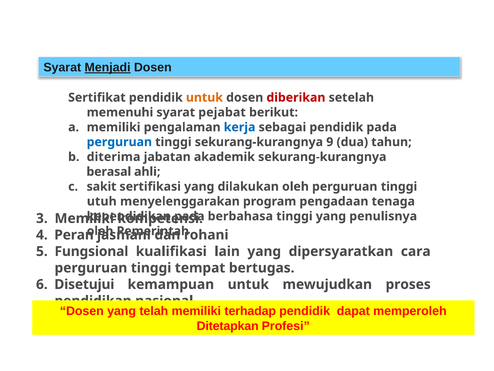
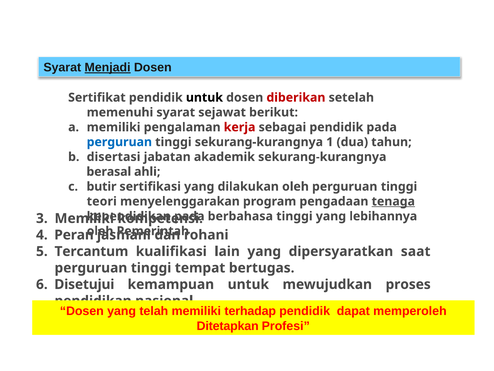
untuk at (204, 97) colour: orange -> black
pejabat: pejabat -> sejawat
kerja colour: blue -> red
9: 9 -> 1
diterima: diterima -> disertasi
sakit: sakit -> butir
utuh: utuh -> teori
tenaga underline: none -> present
penulisnya: penulisnya -> lebihannya
Fungsional: Fungsional -> Tercantum
cara: cara -> saat
